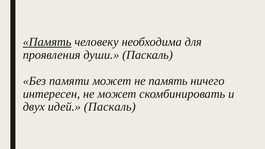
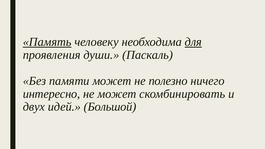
для underline: none -> present
не память: память -> полезно
интересен: интересен -> интересно
идей Паскаль: Паскаль -> Большой
